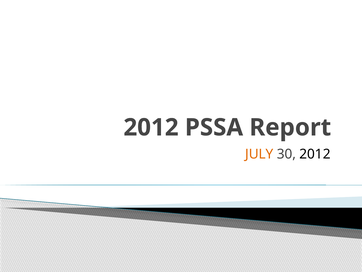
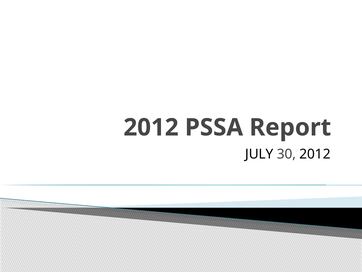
JULY colour: orange -> black
